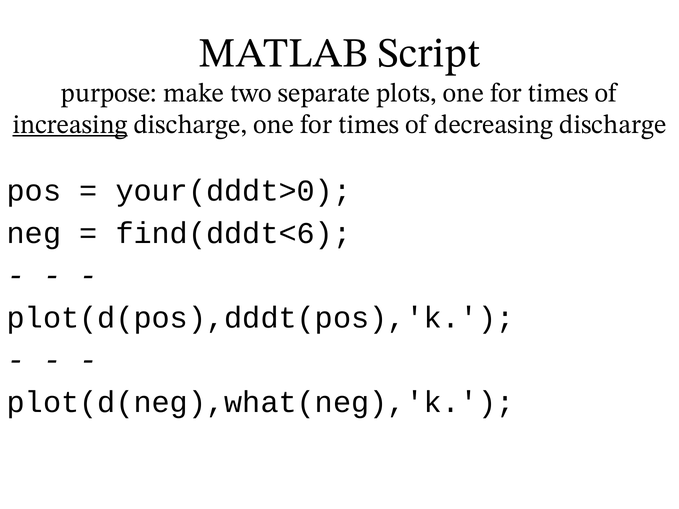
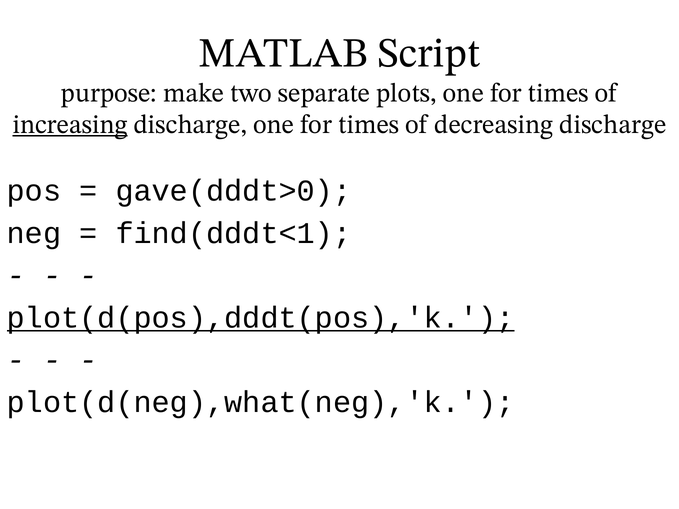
your(dddt>0: your(dddt>0 -> gave(dddt>0
find(dddt<6: find(dddt<6 -> find(dddt<1
plot(d(pos),dddt(pos),'k underline: none -> present
